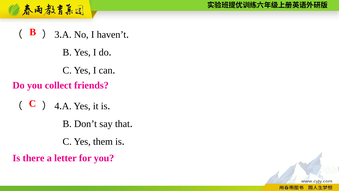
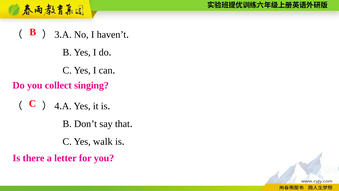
friends: friends -> singing
them: them -> walk
